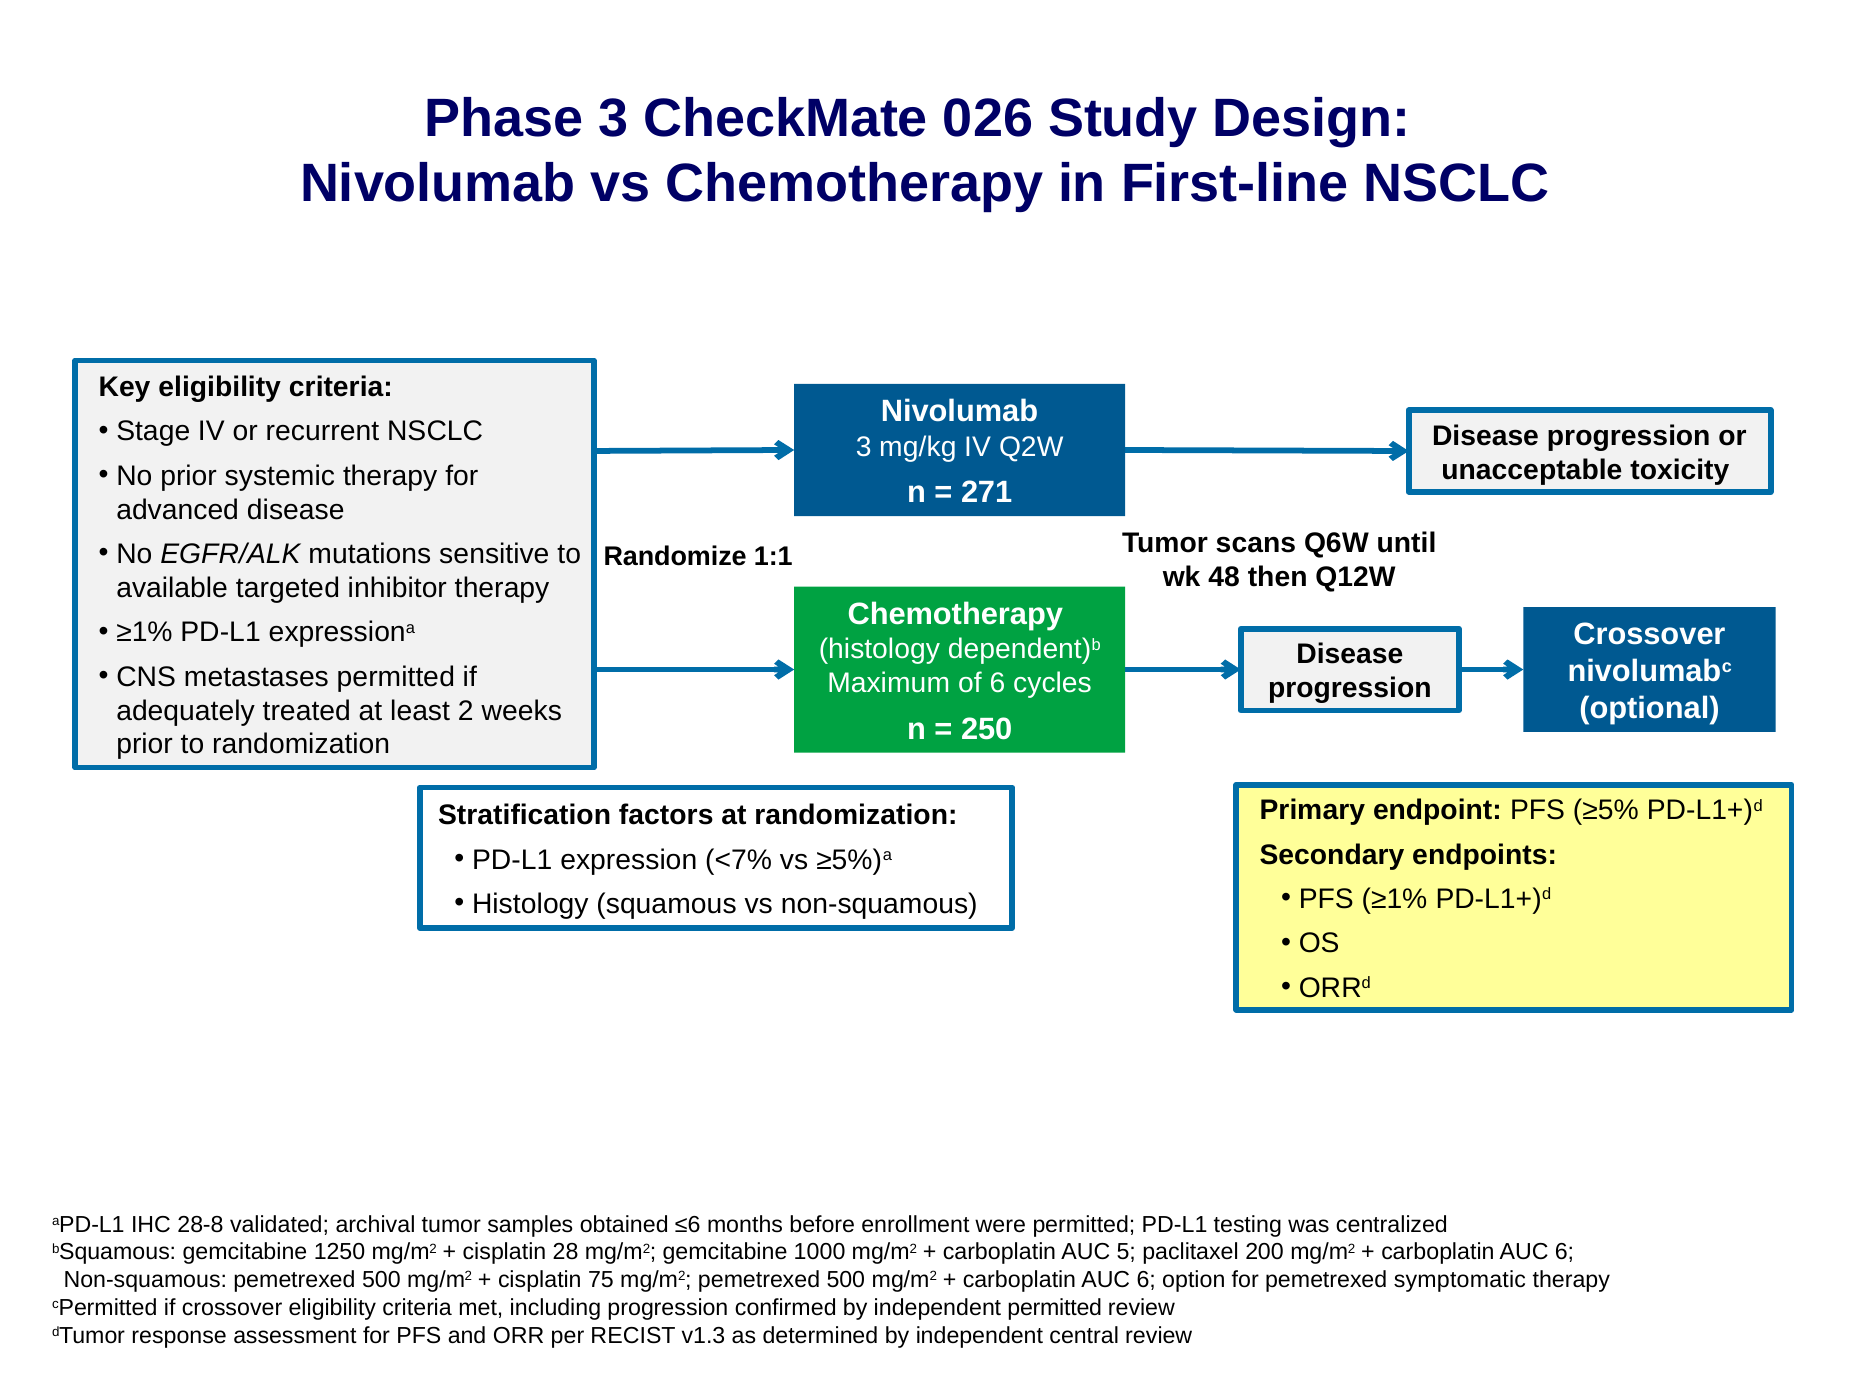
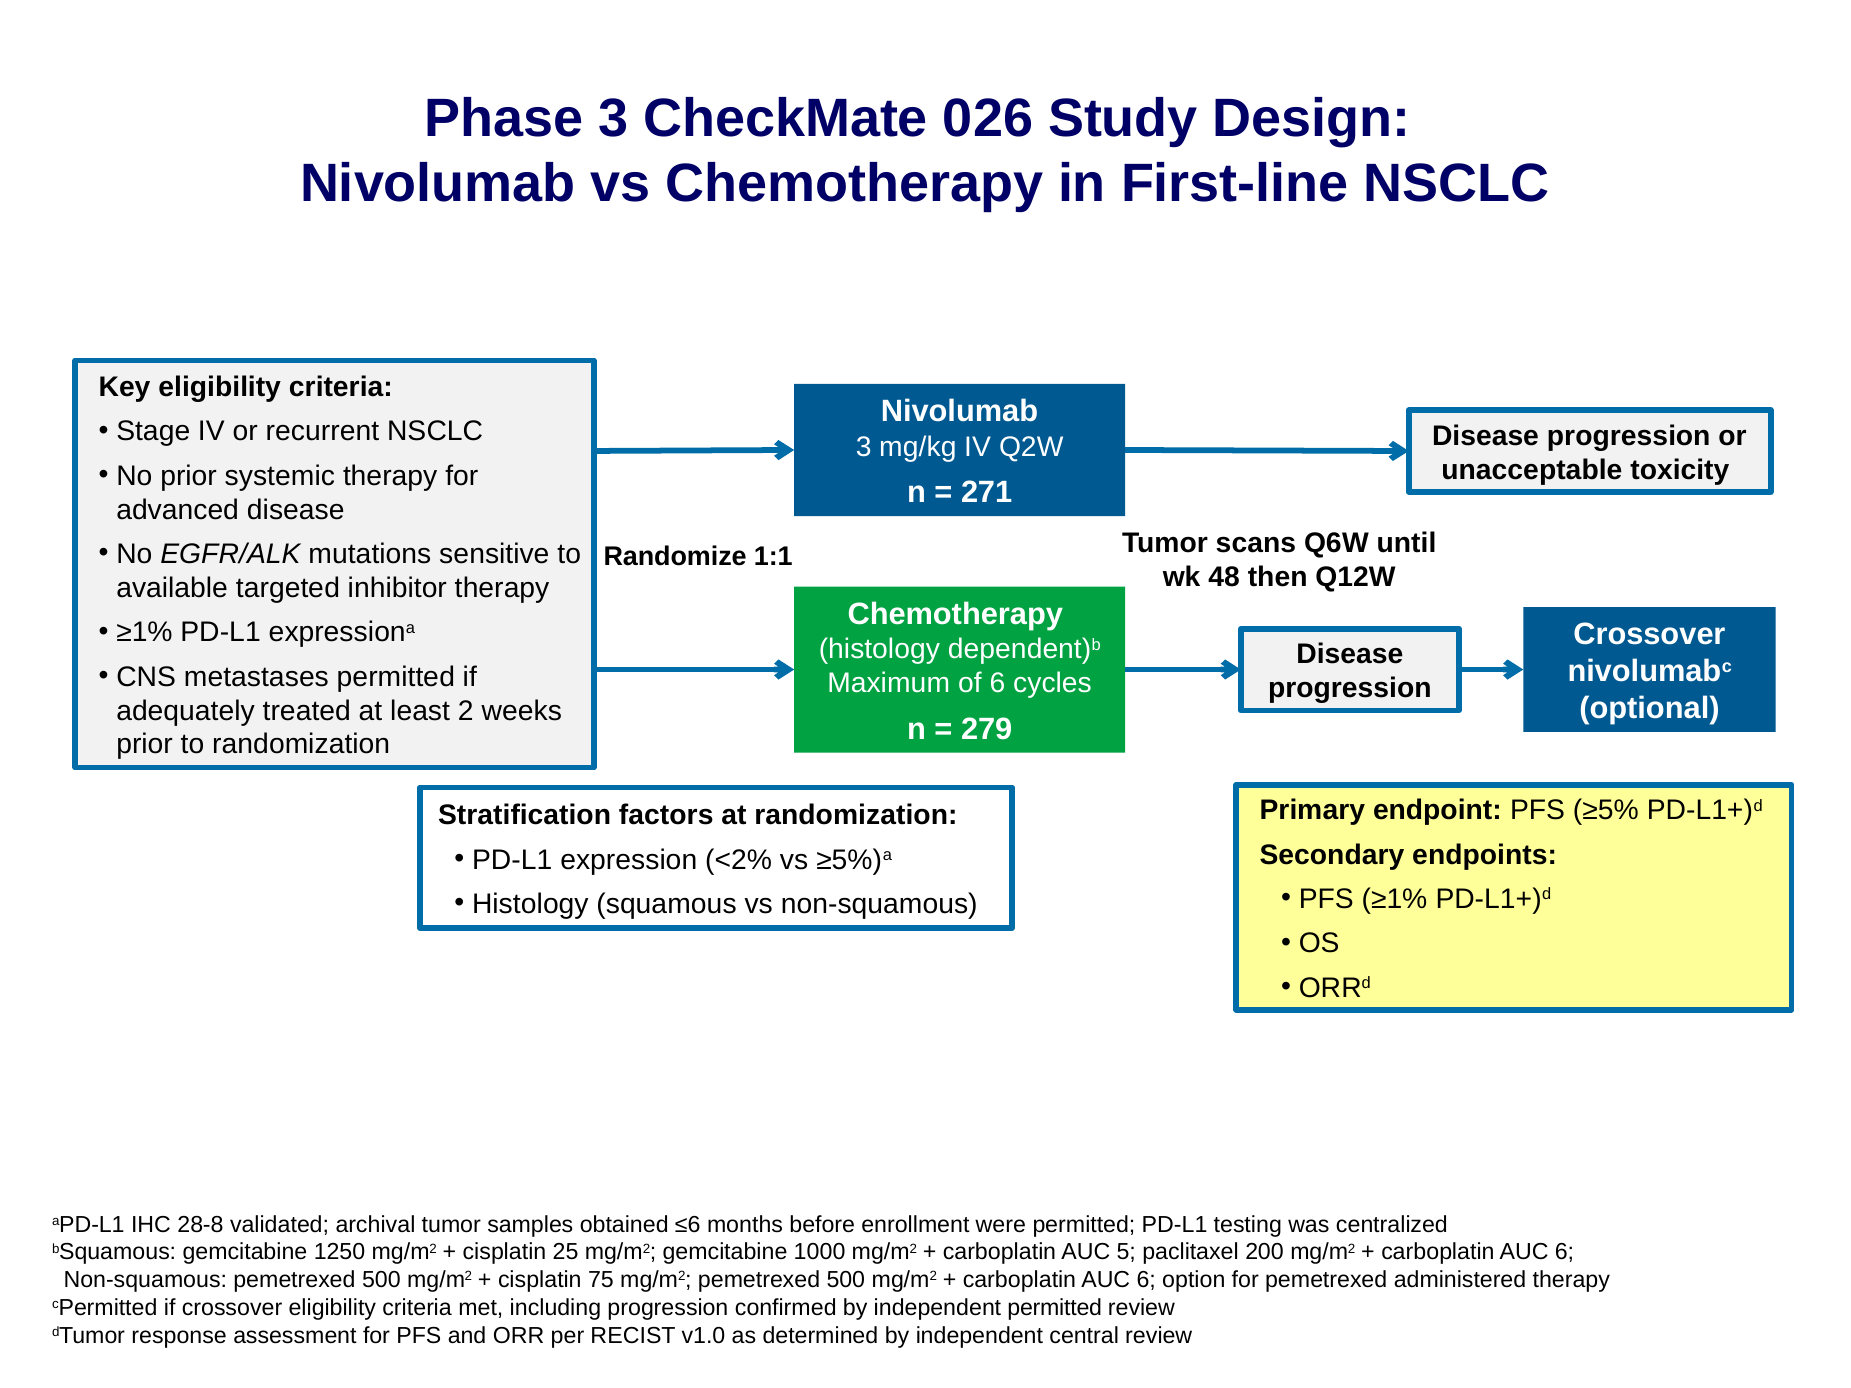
250: 250 -> 279
<7%: <7% -> <2%
28: 28 -> 25
symptomatic: symptomatic -> administered
v1.3: v1.3 -> v1.0
